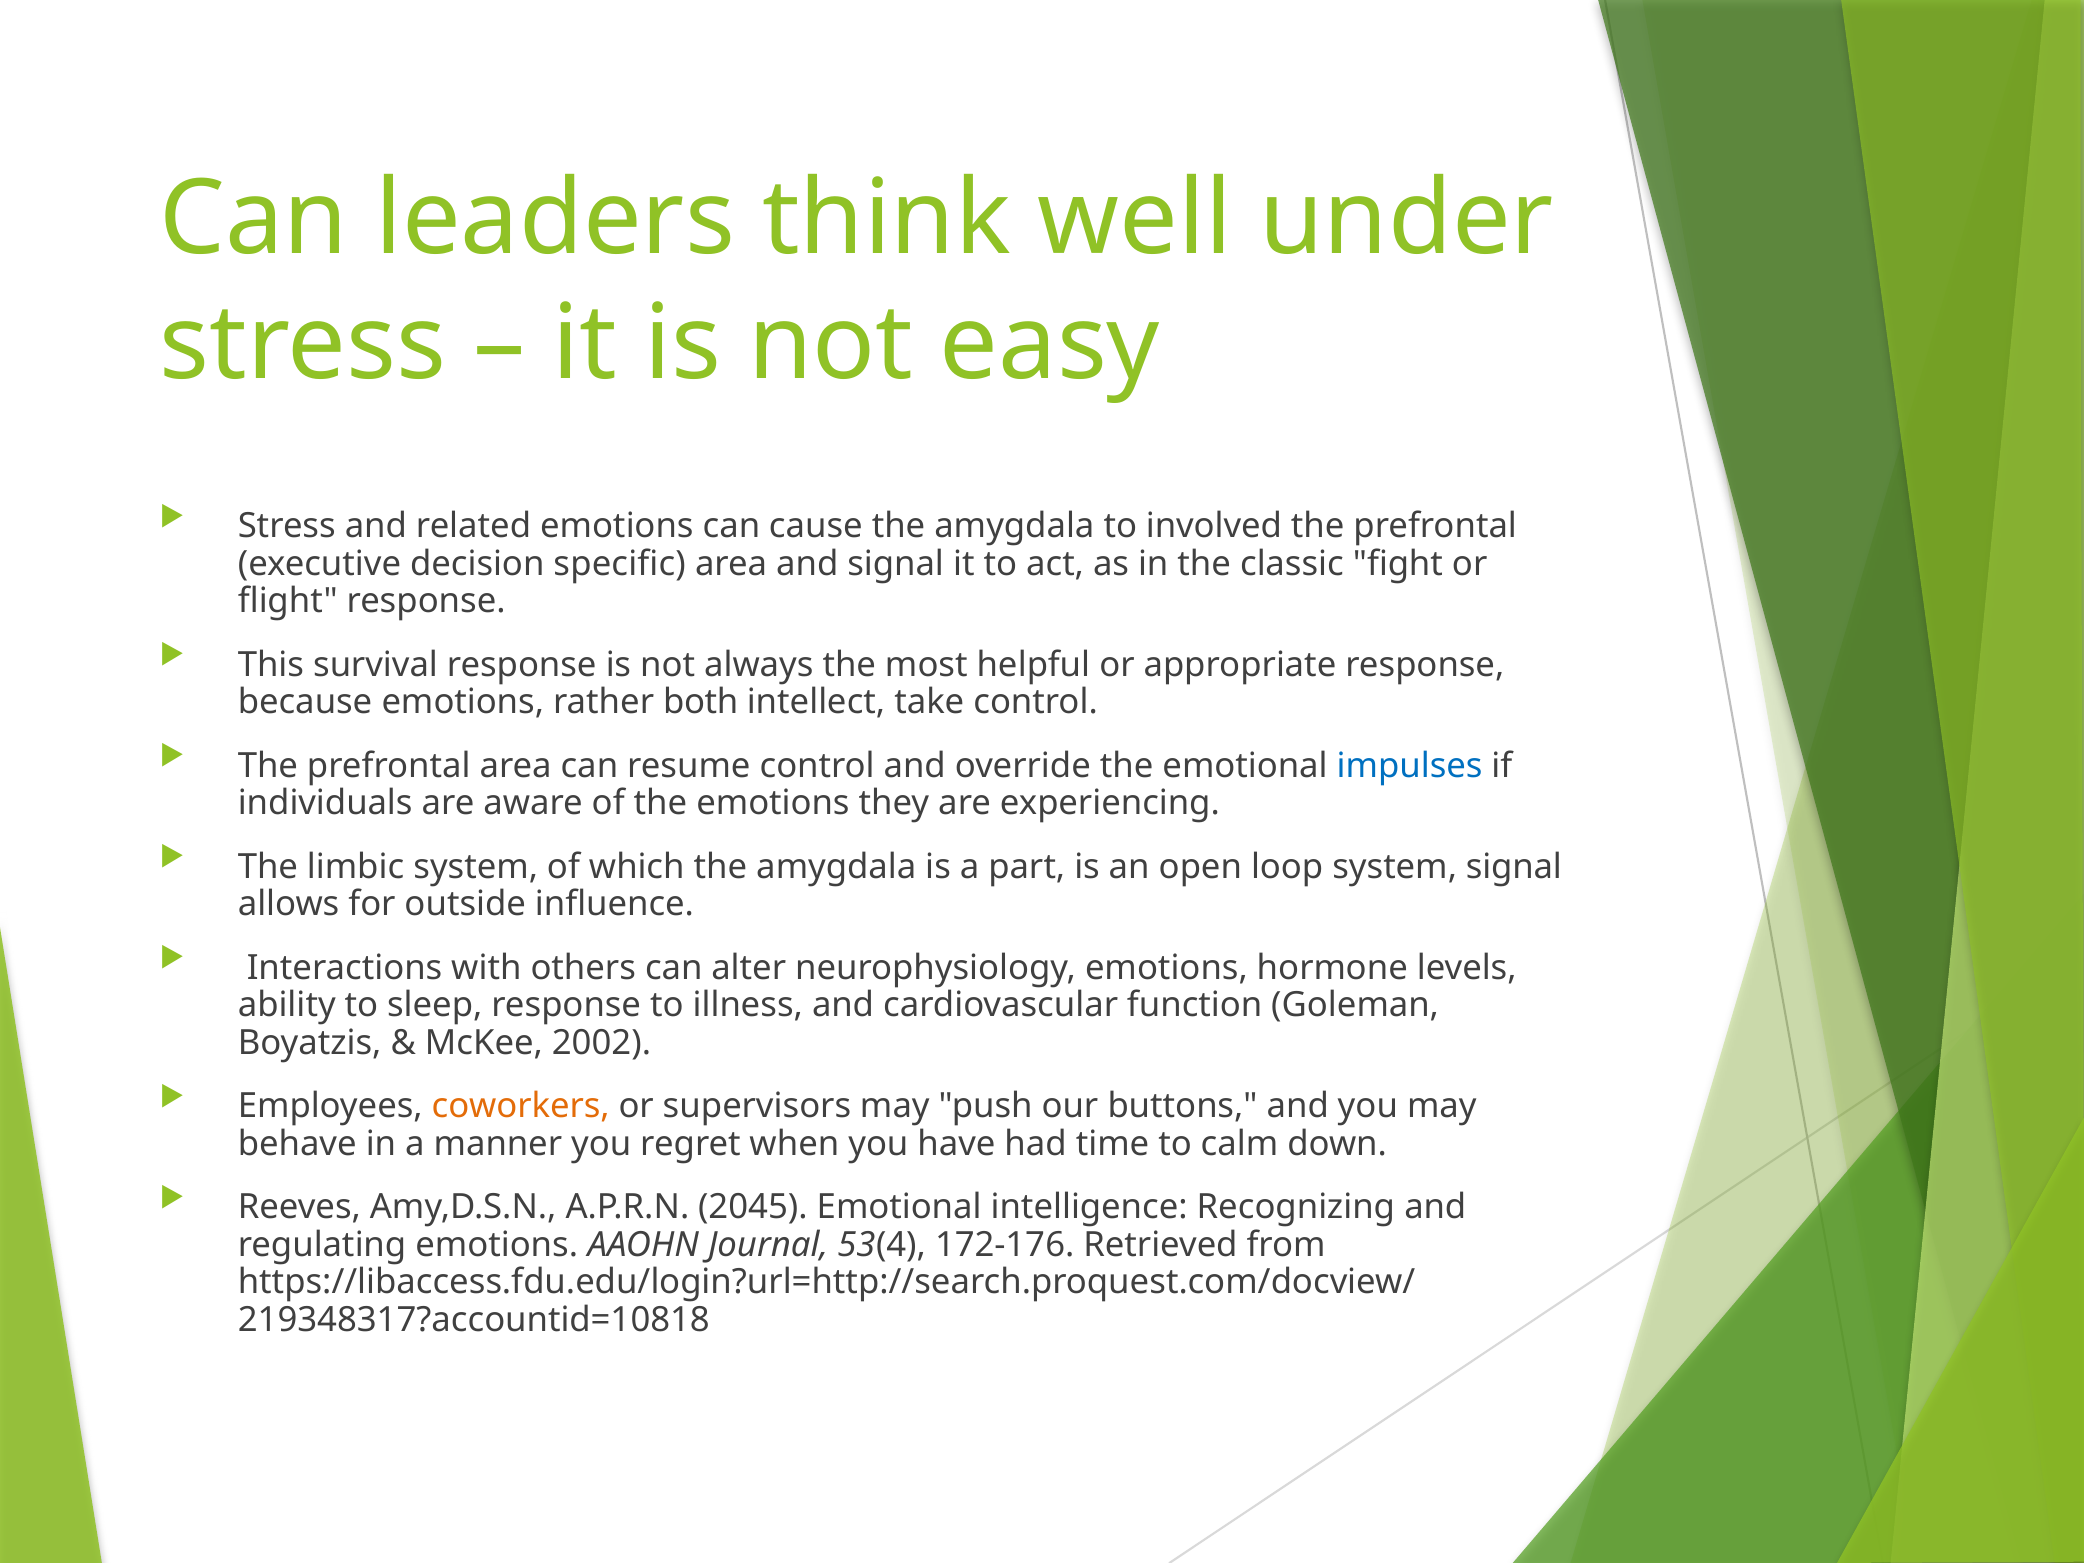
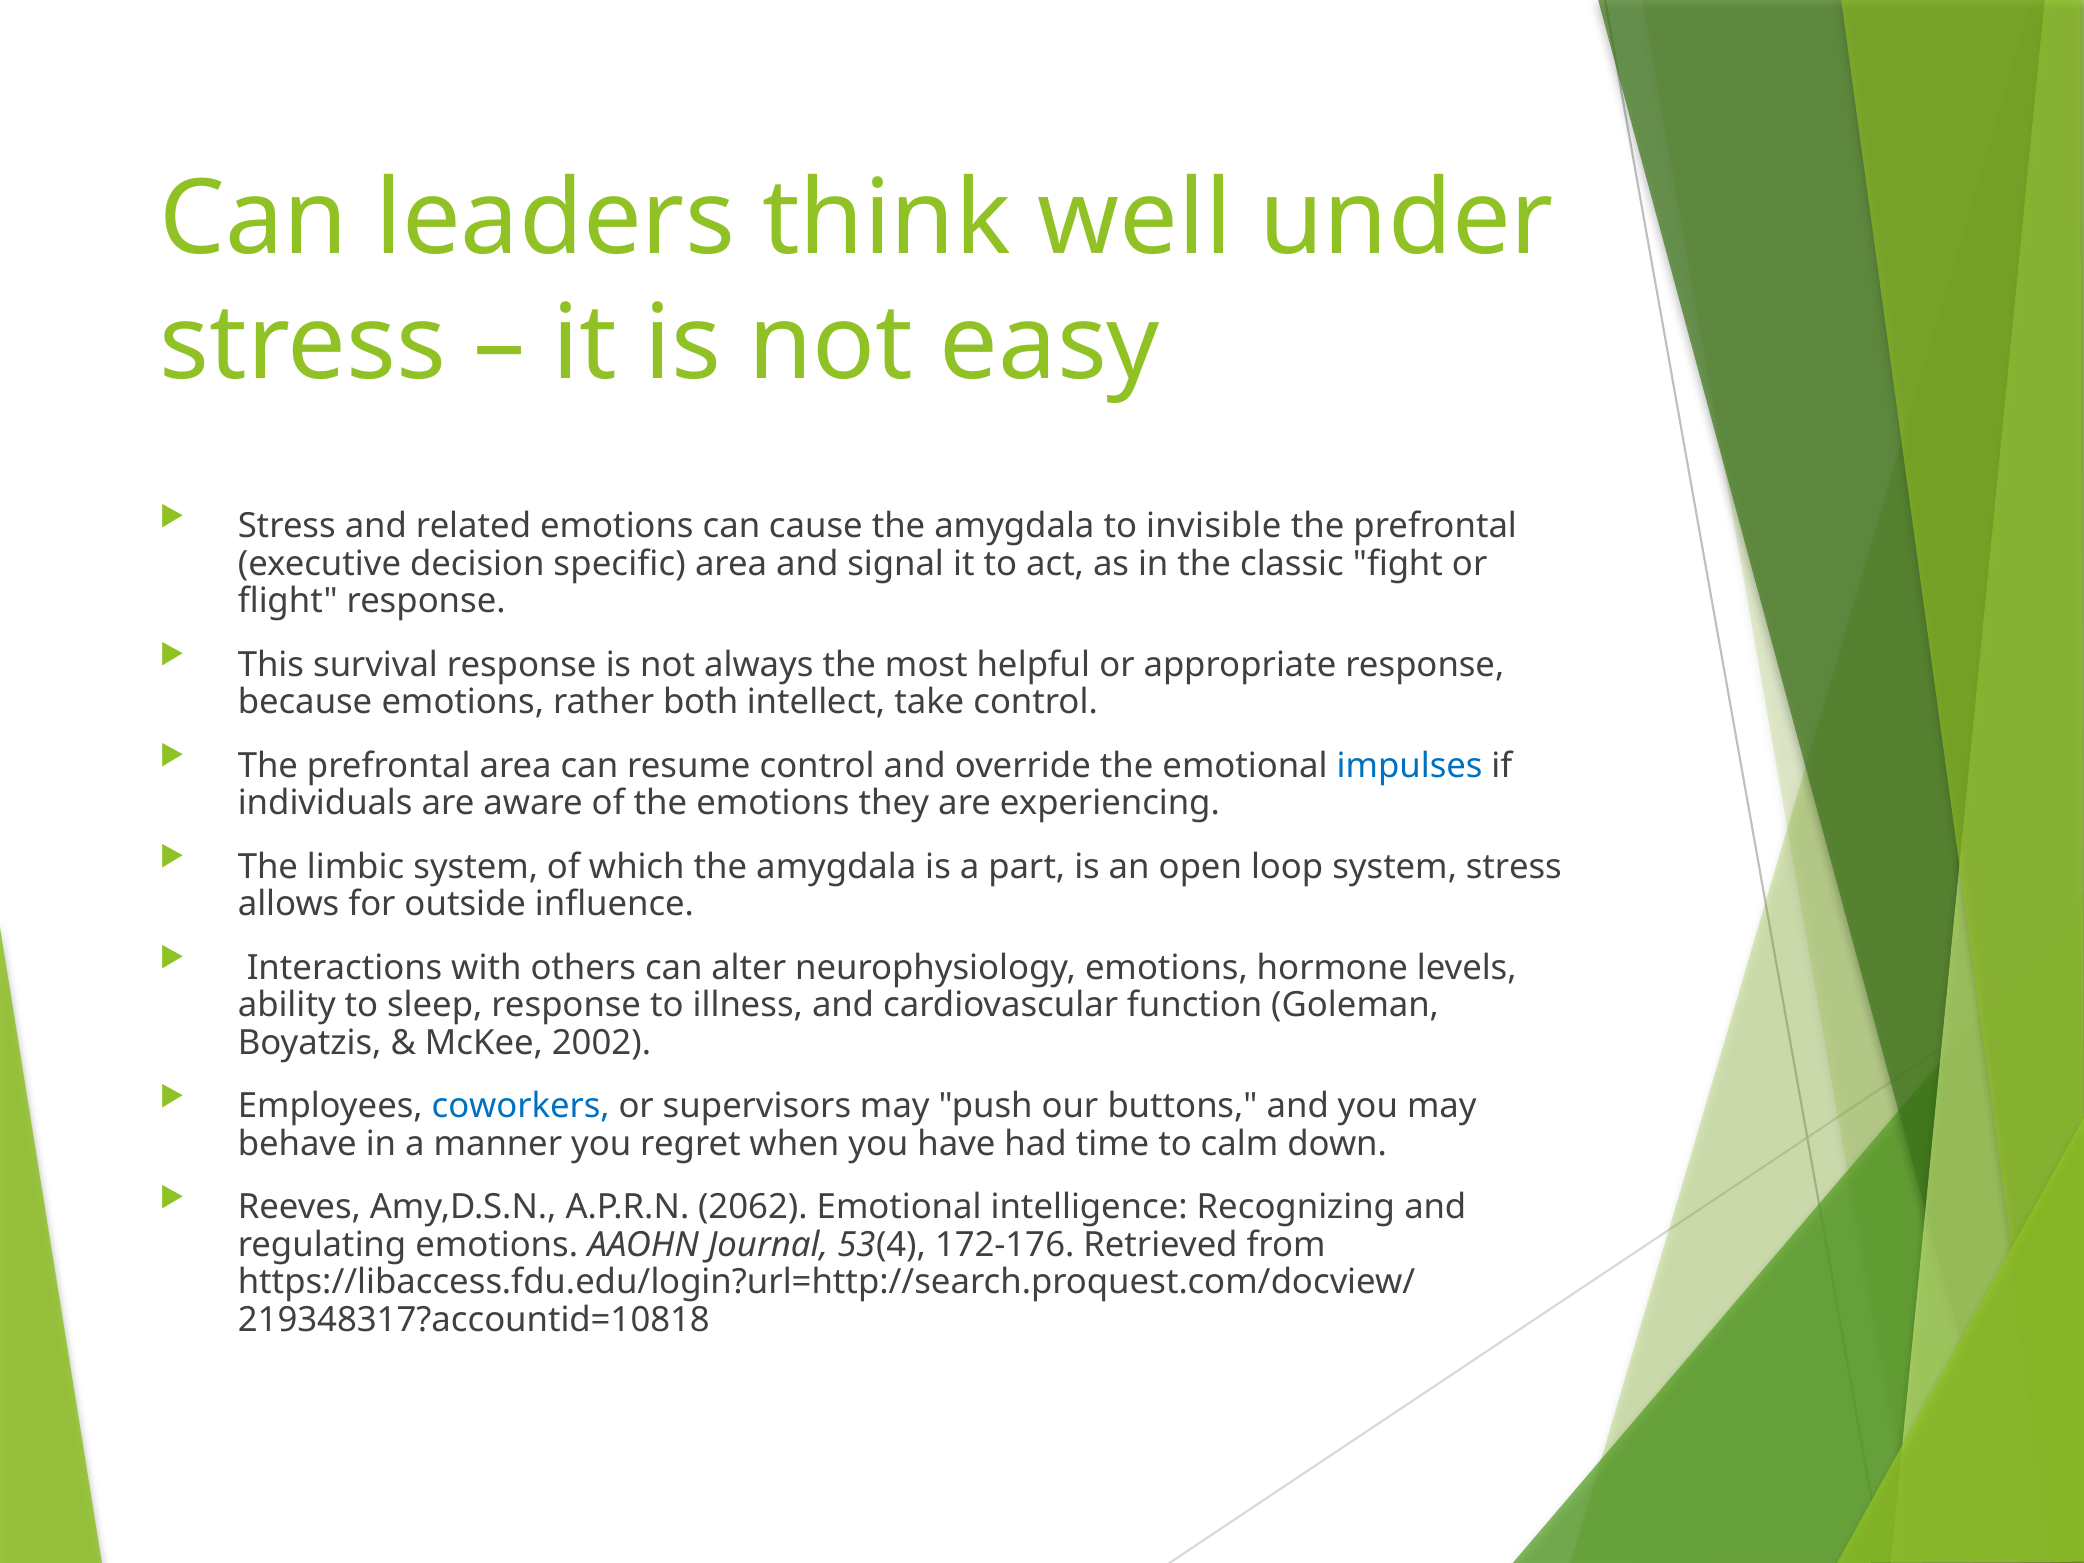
involved: involved -> invisible
system signal: signal -> stress
coworkers colour: orange -> blue
2045: 2045 -> 2062
